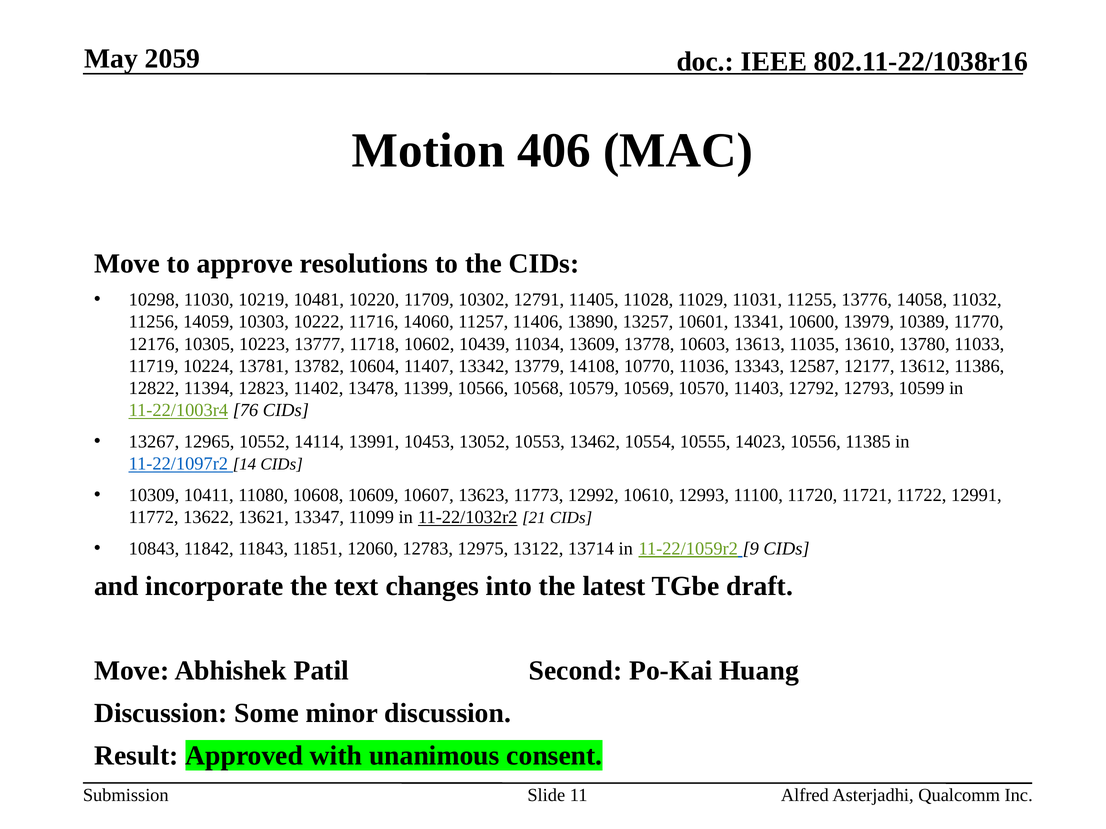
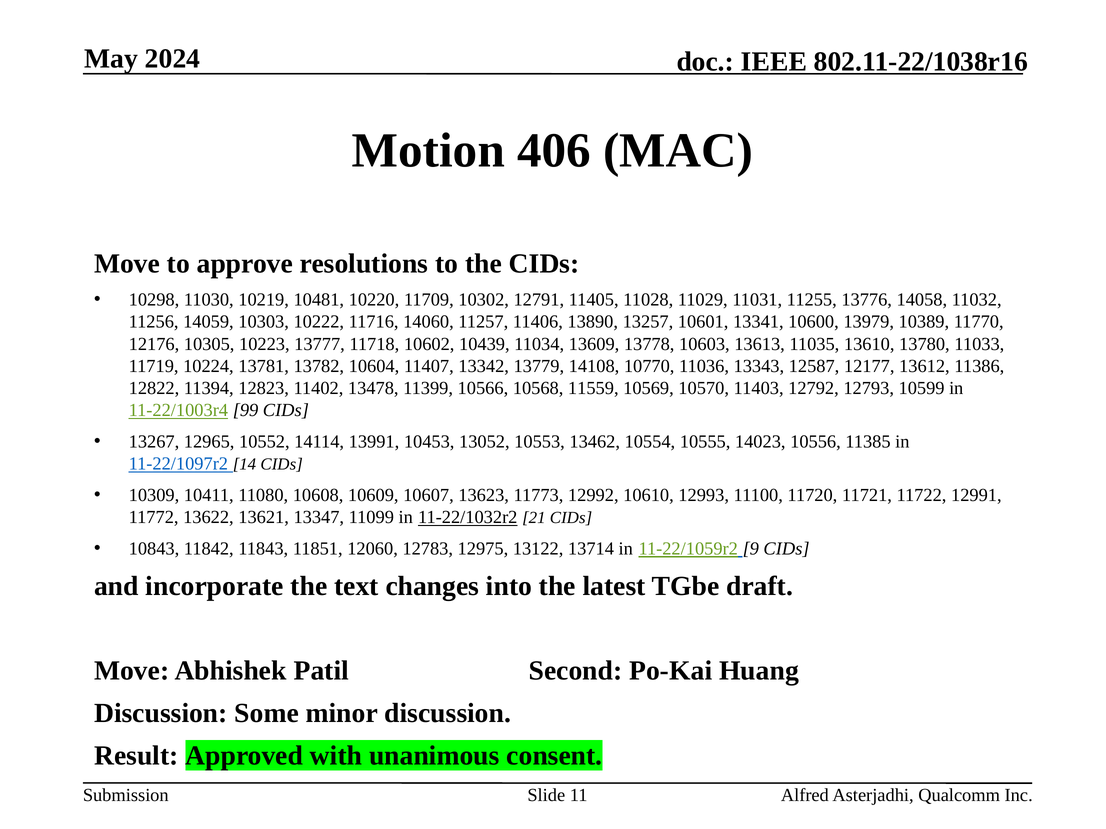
2059: 2059 -> 2024
10579: 10579 -> 11559
76: 76 -> 99
